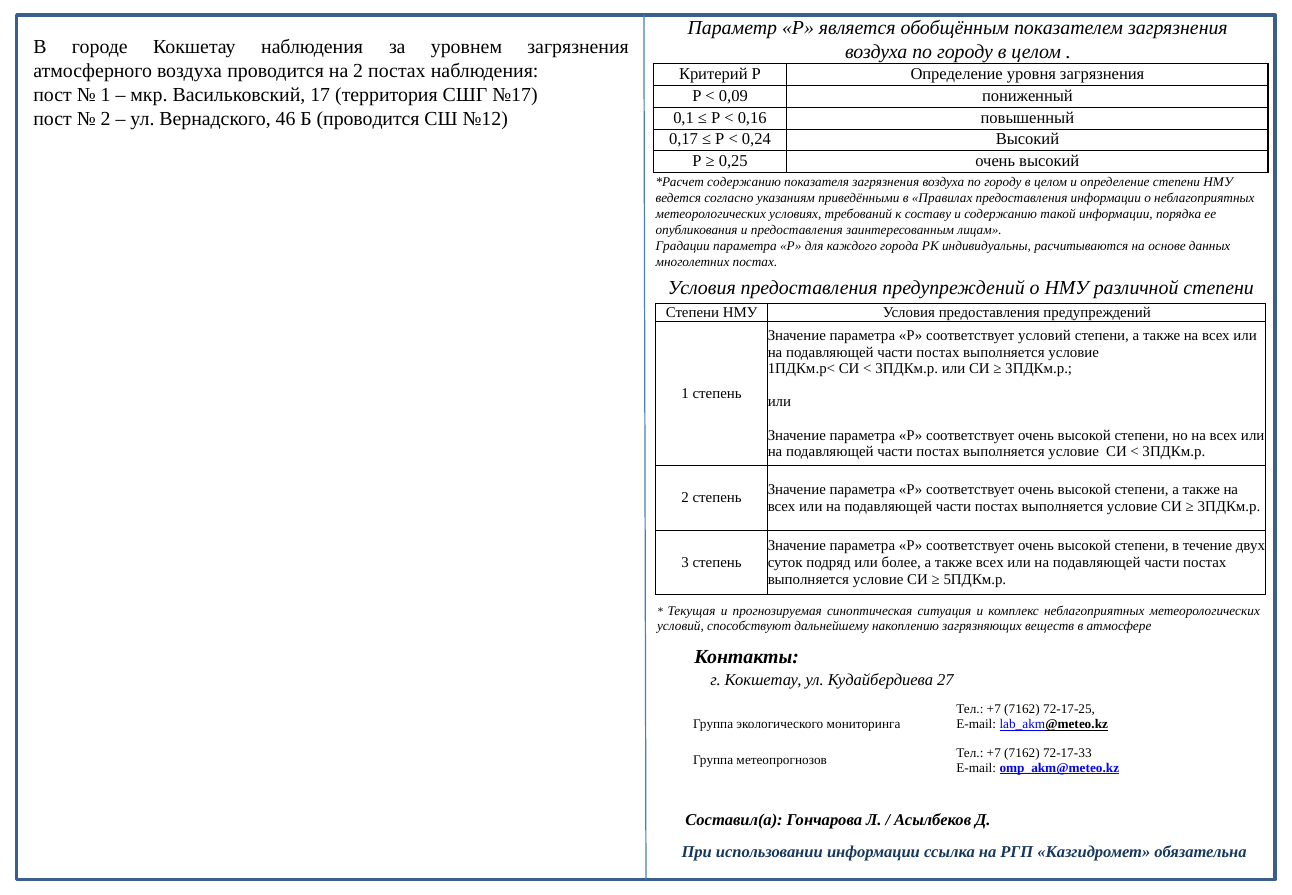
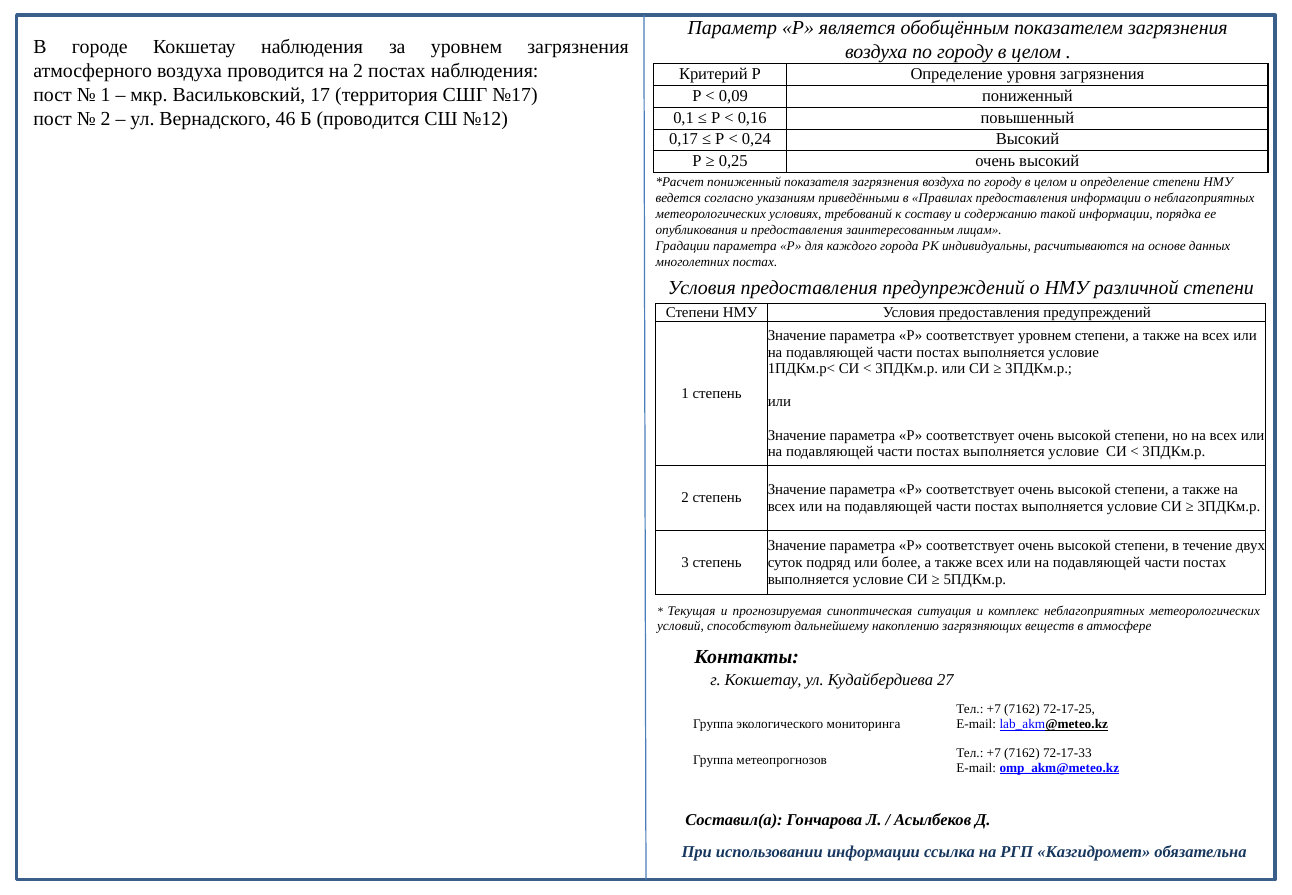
содержанию at (744, 183): содержанию -> пониженный
соответствует условий: условий -> уровнем
